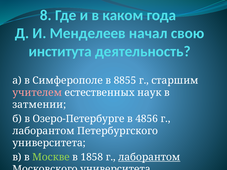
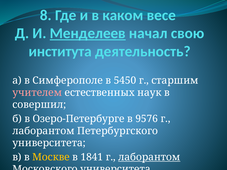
года: года -> весе
Менделеев underline: none -> present
8855: 8855 -> 5450
затмении: затмении -> совершил
4856: 4856 -> 9576
Москве colour: light green -> yellow
1858: 1858 -> 1841
